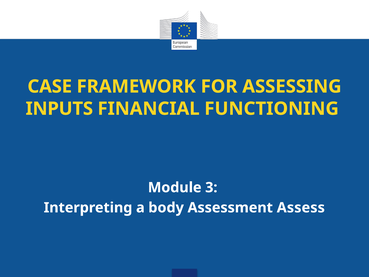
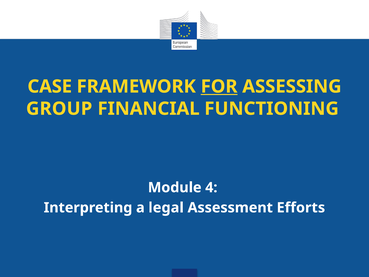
FOR underline: none -> present
INPUTS: INPUTS -> GROUP
3: 3 -> 4
body: body -> legal
Assess: Assess -> Efforts
